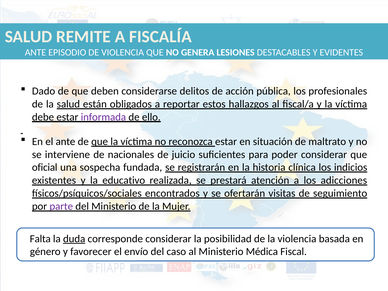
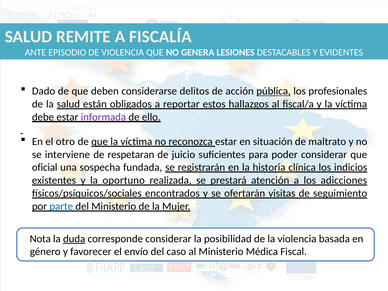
pública underline: none -> present
el ante: ante -> otro
nacionales: nacionales -> respetaran
educativo: educativo -> oportuno
parte colour: purple -> blue
Falta: Falta -> Nota
